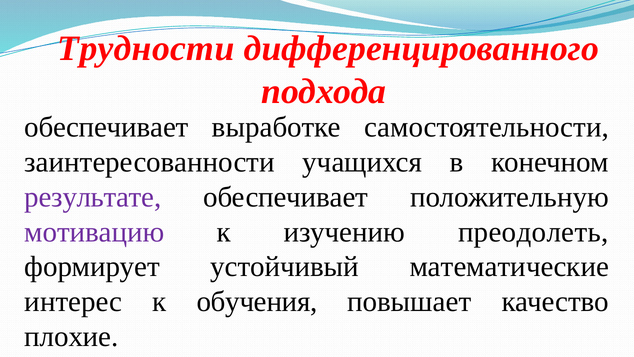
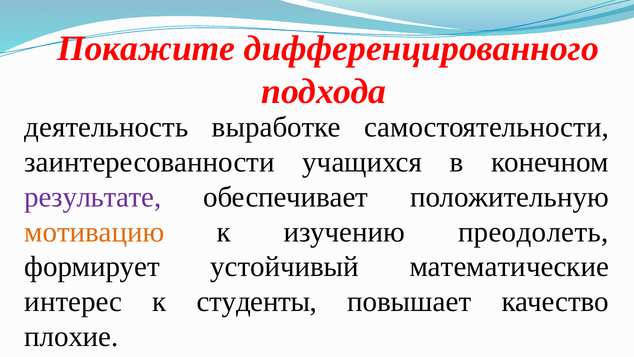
Трудности: Трудности -> Покажите
обеспечивает at (106, 127): обеспечивает -> деятельность
мотивацию colour: purple -> orange
обучения: обучения -> студенты
